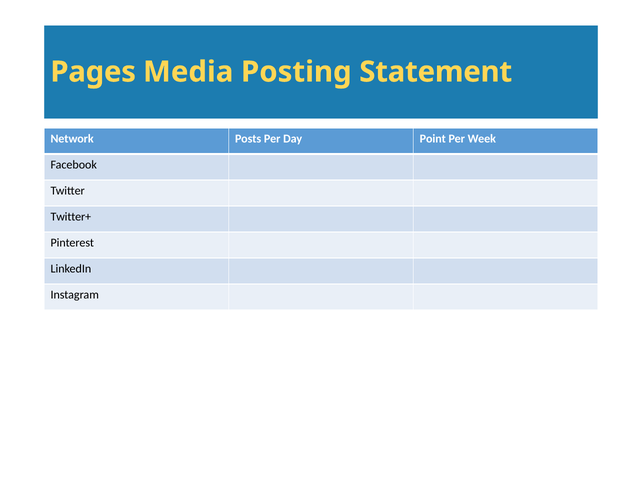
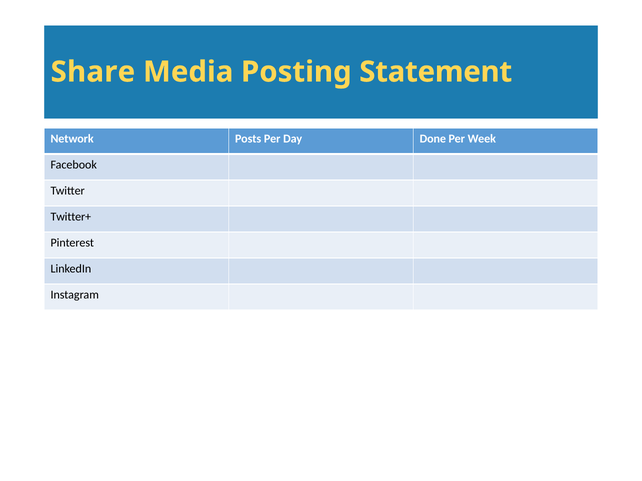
Pages: Pages -> Share
Point: Point -> Done
